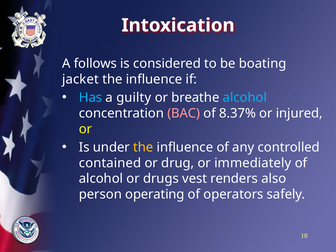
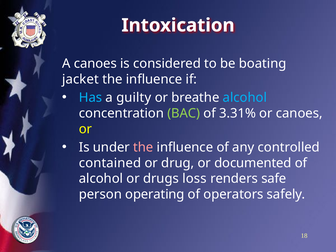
A follows: follows -> canoes
BAC colour: pink -> light green
8.37%: 8.37% -> 3.31%
or injured: injured -> canoes
the at (143, 147) colour: yellow -> pink
immediately: immediately -> documented
vest: vest -> loss
also: also -> safe
